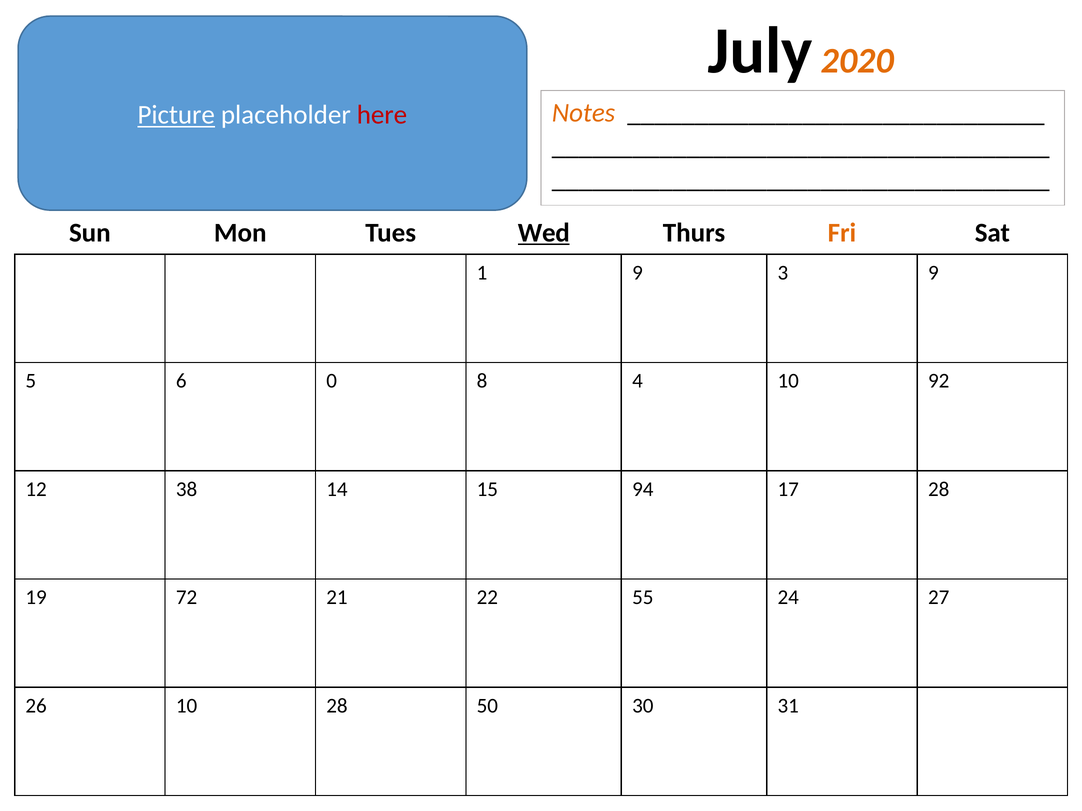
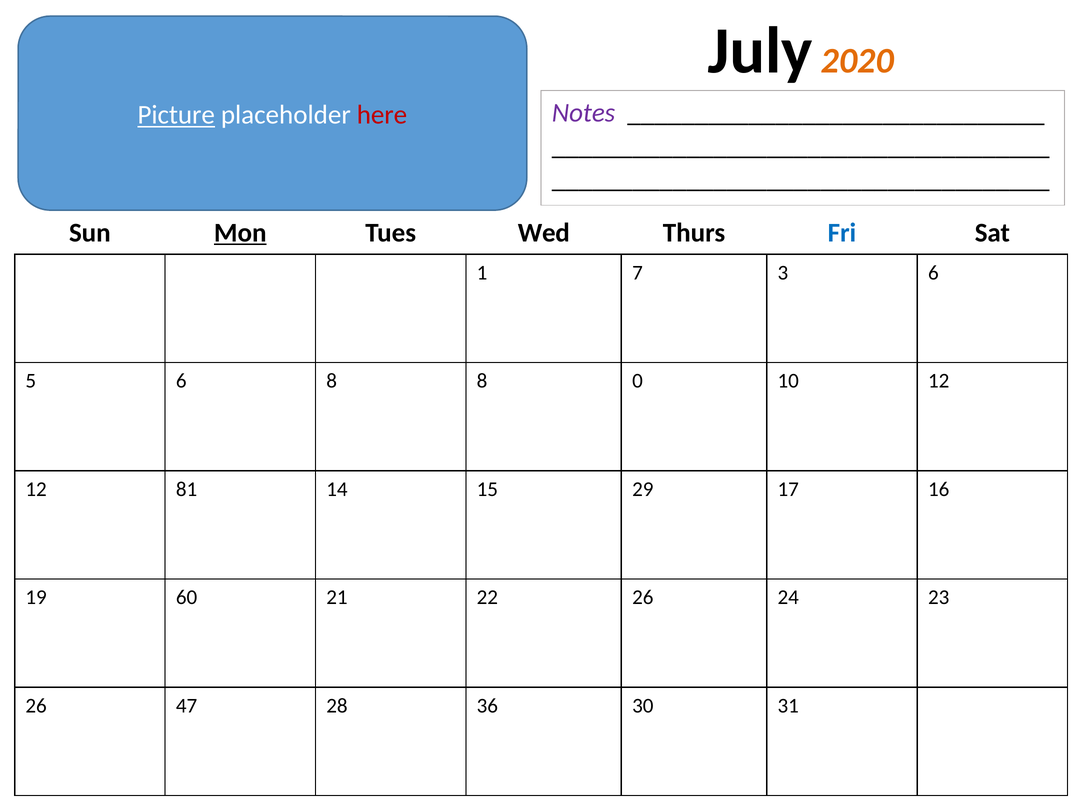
Notes colour: orange -> purple
Mon underline: none -> present
Wed underline: present -> none
Fri colour: orange -> blue
1 9: 9 -> 7
3 9: 9 -> 6
6 0: 0 -> 8
4: 4 -> 0
10 92: 92 -> 12
38: 38 -> 81
94: 94 -> 29
17 28: 28 -> 16
72: 72 -> 60
22 55: 55 -> 26
27: 27 -> 23
26 10: 10 -> 47
50: 50 -> 36
